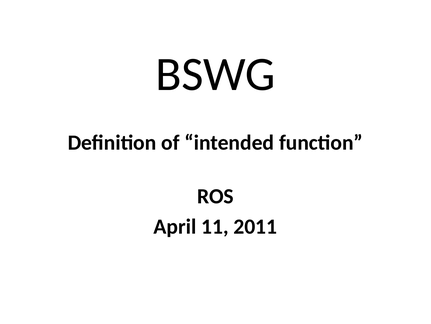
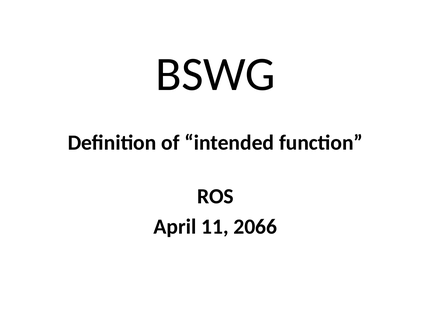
2011: 2011 -> 2066
